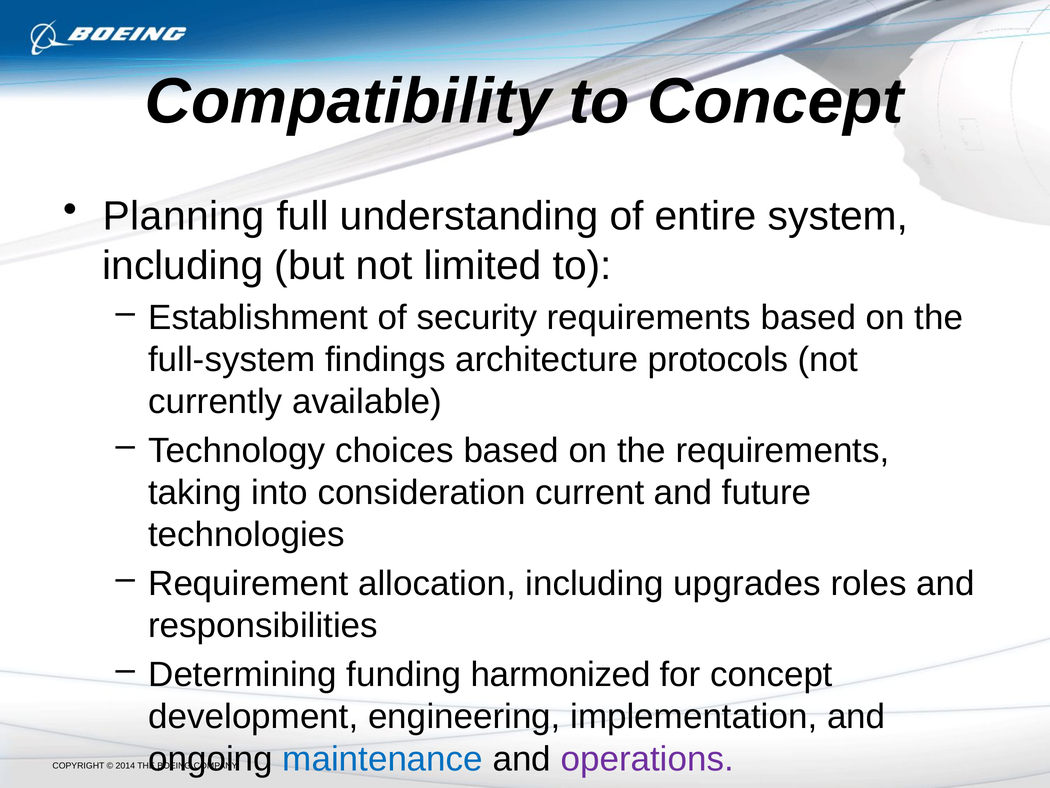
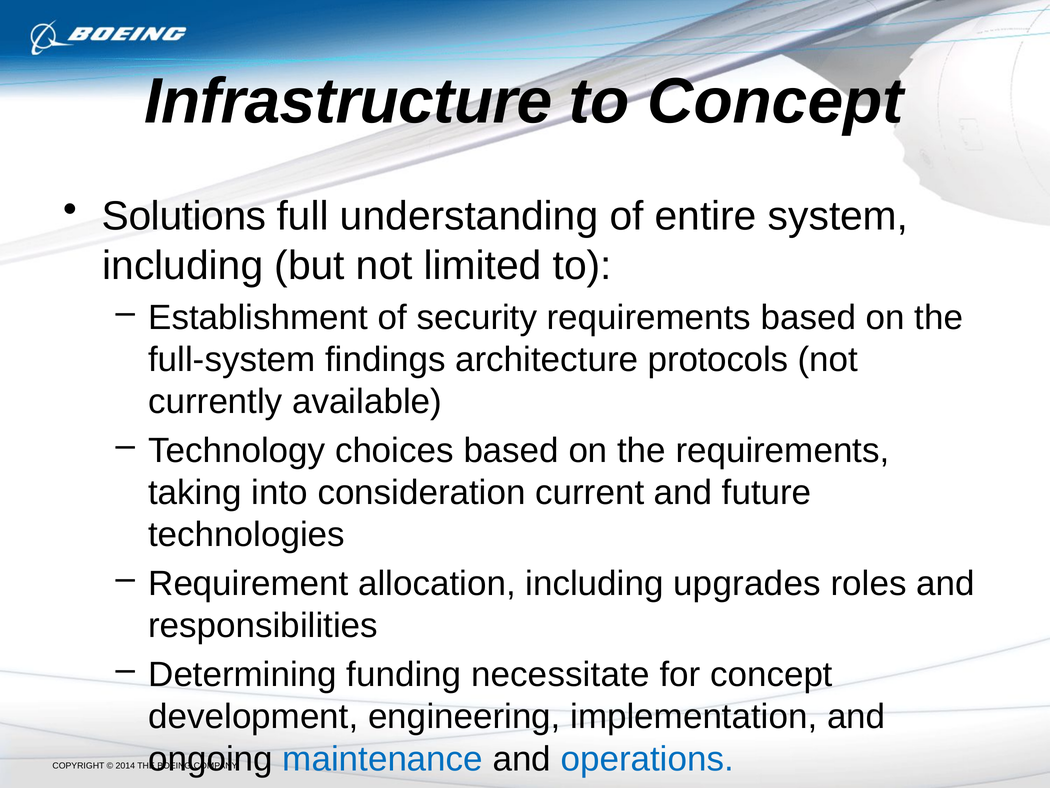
Compatibility: Compatibility -> Infrastructure
Planning: Planning -> Solutions
harmonized: harmonized -> necessitate
operations colour: purple -> blue
